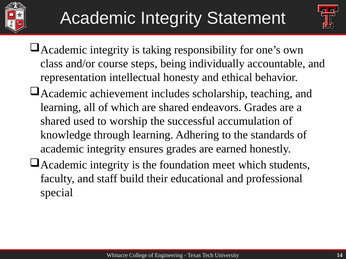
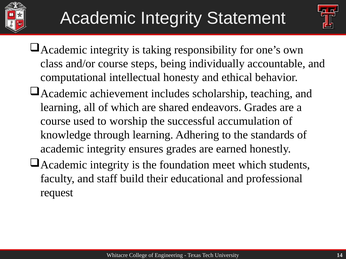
representation: representation -> computational
shared at (55, 121): shared -> course
special: special -> request
